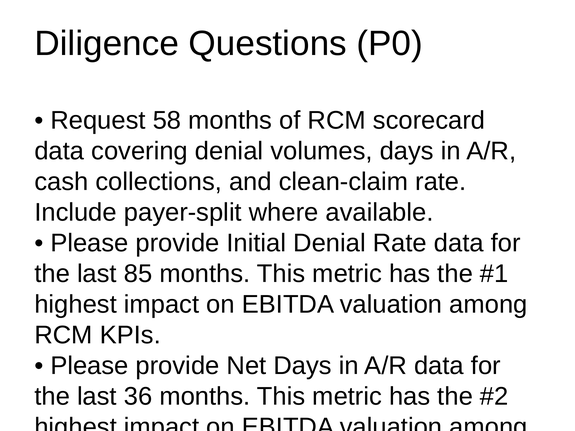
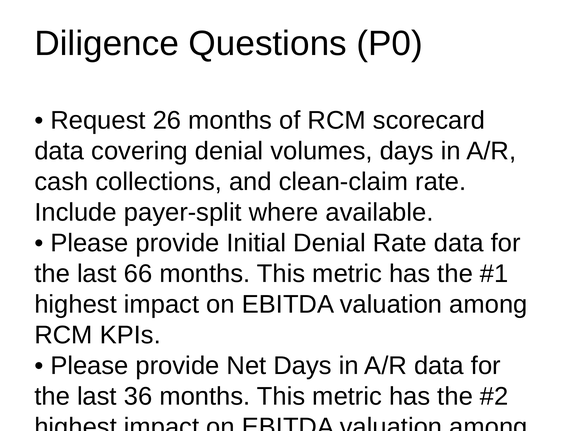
58: 58 -> 26
85: 85 -> 66
